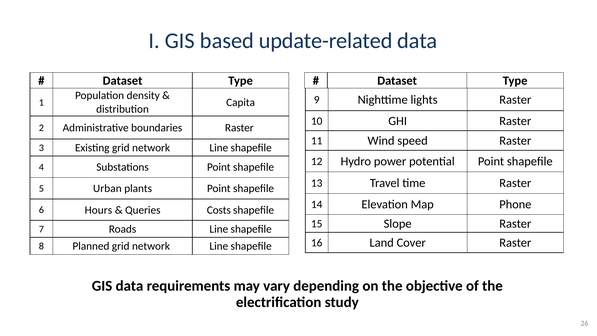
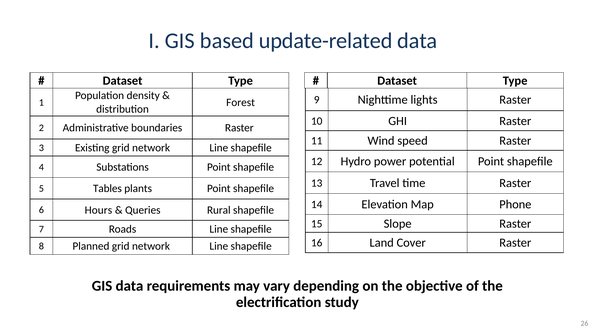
Capita: Capita -> Forest
Urban: Urban -> Tables
Costs: Costs -> Rural
